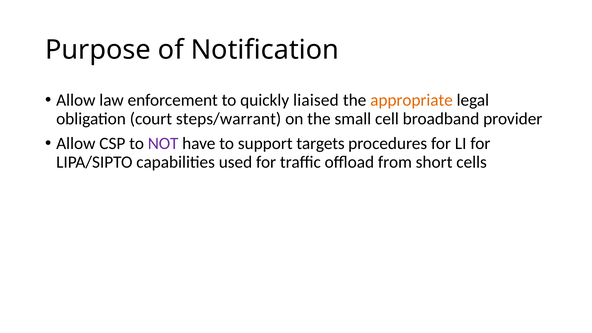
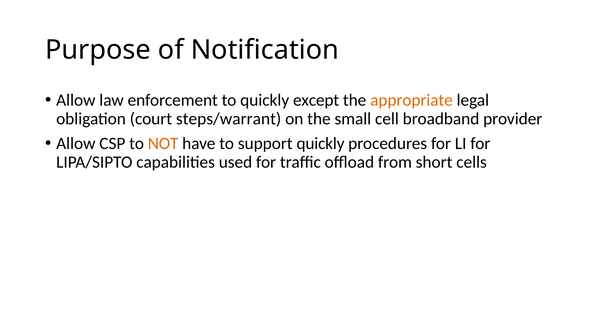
liaised: liaised -> except
NOT colour: purple -> orange
support targets: targets -> quickly
